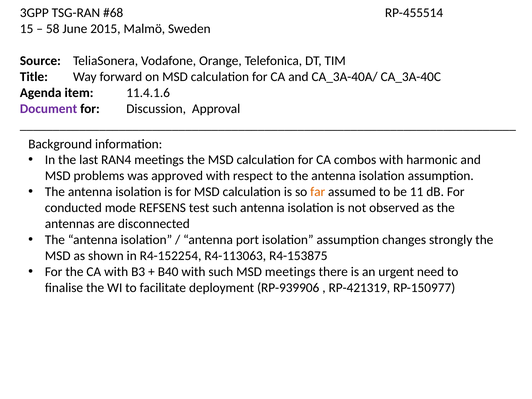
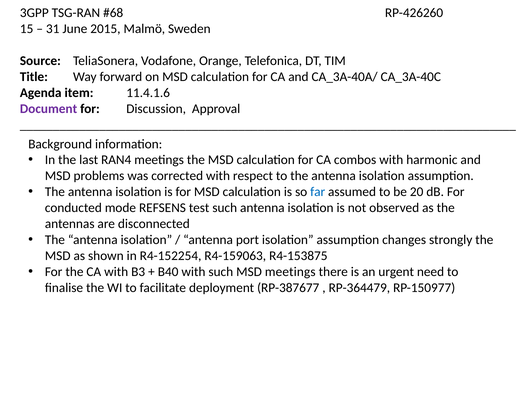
RP-455514: RP-455514 -> RP-426260
58: 58 -> 31
approved: approved -> corrected
far colour: orange -> blue
11: 11 -> 20
R4-113063: R4-113063 -> R4-159063
RP-939906: RP-939906 -> RP-387677
RP-421319: RP-421319 -> RP-364479
